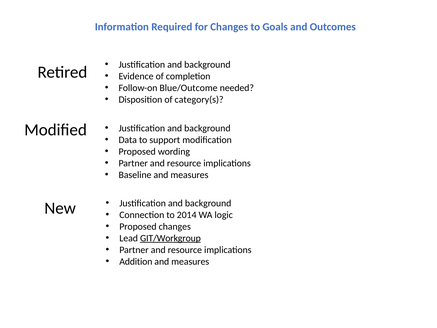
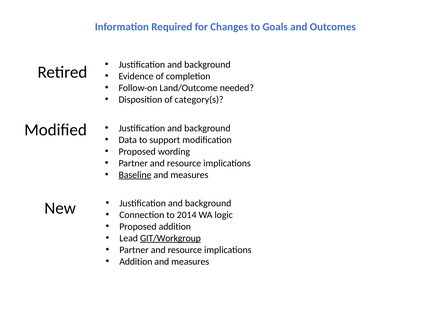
Blue/Outcome: Blue/Outcome -> Land/Outcome
Baseline underline: none -> present
Proposed changes: changes -> addition
